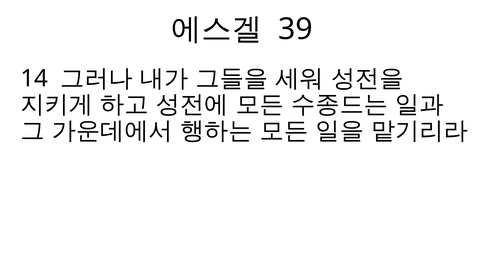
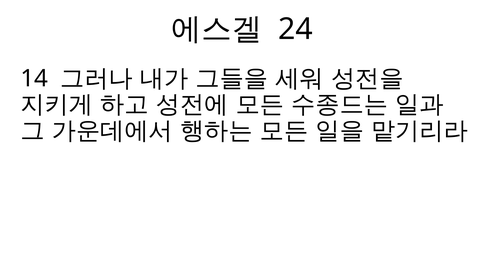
39: 39 -> 24
